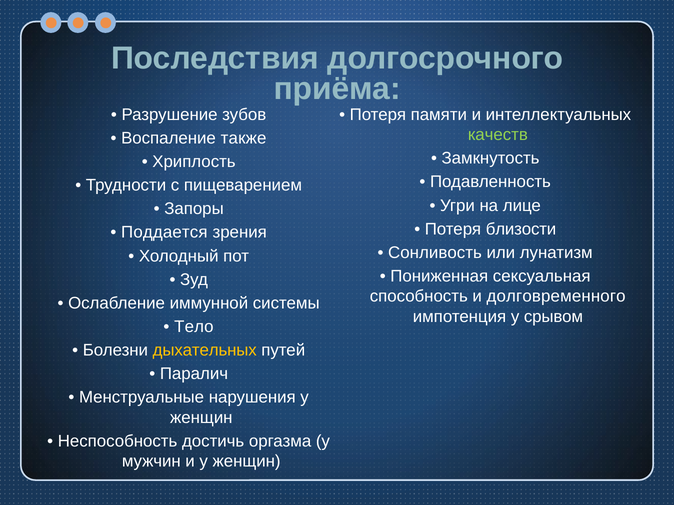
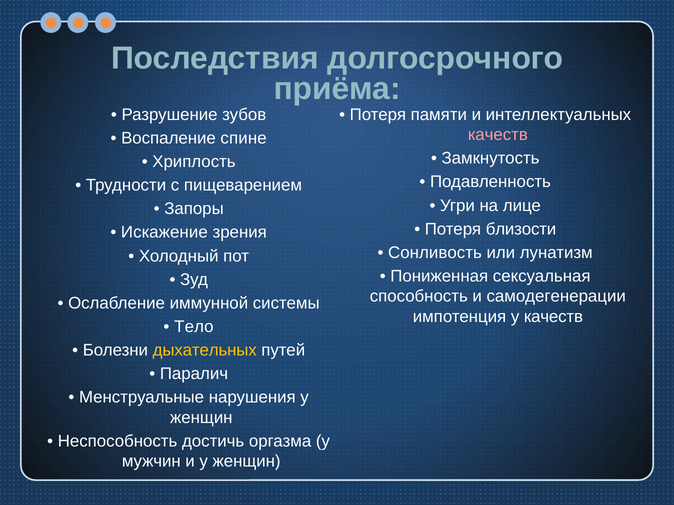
качеств at (498, 135) colour: light green -> pink
также: также -> спине
Поддается: Поддается -> Искажение
долговременного: долговременного -> самодегенерации
у срывом: срывом -> качеств
